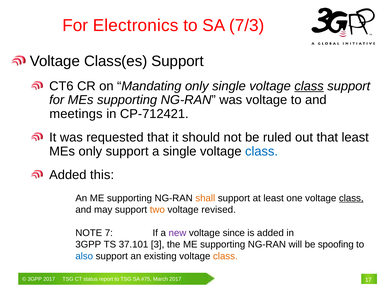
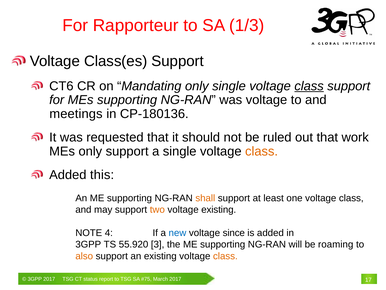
Electronics: Electronics -> Rapporteur
7/3: 7/3 -> 1/3
CP-712421: CP-712421 -> CP-180136
that least: least -> work
class at (262, 151) colour: blue -> orange
class at (351, 198) underline: present -> none
voltage revised: revised -> existing
7: 7 -> 4
new colour: purple -> blue
37.101: 37.101 -> 55.920
spoofing: spoofing -> roaming
also colour: blue -> orange
